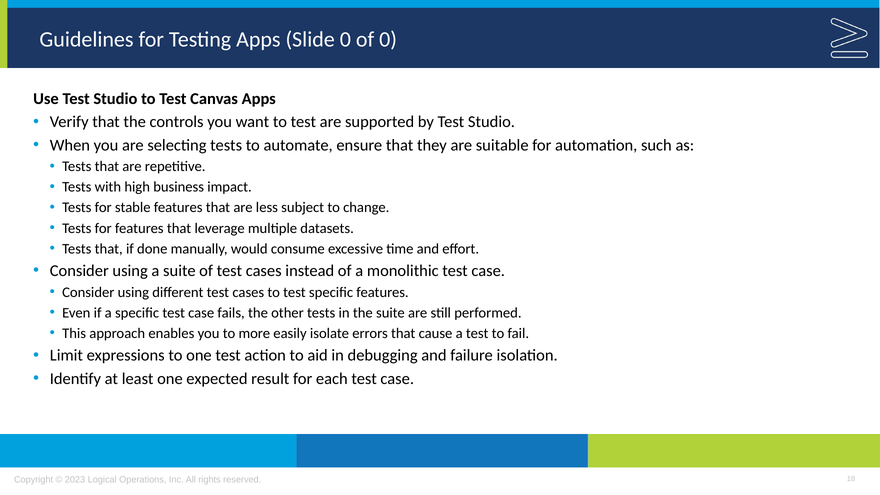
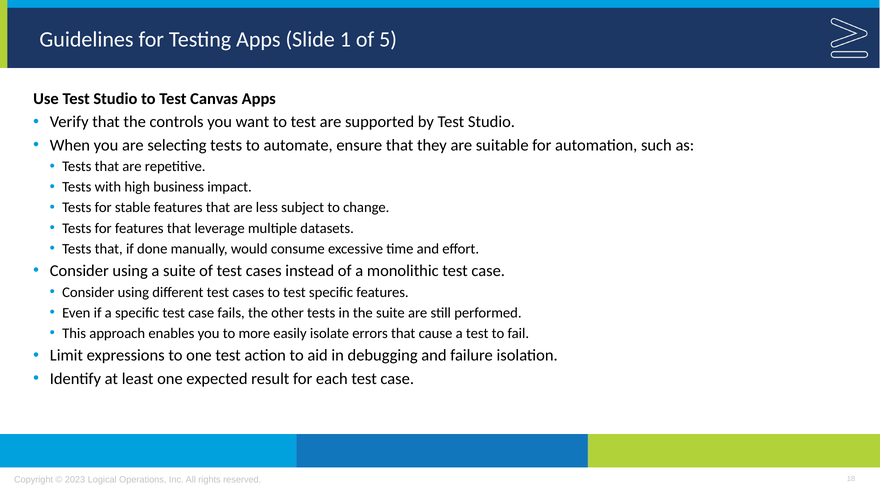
Slide 0: 0 -> 1
of 0: 0 -> 5
